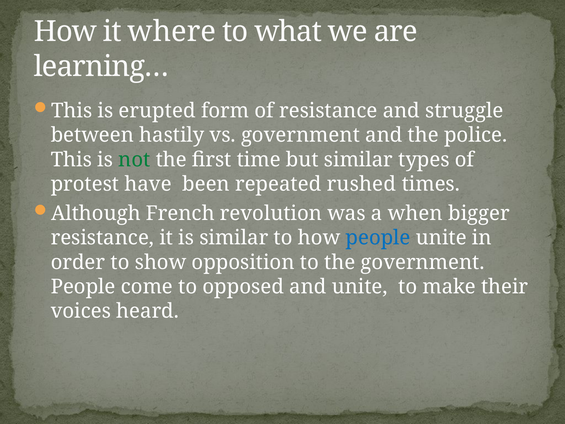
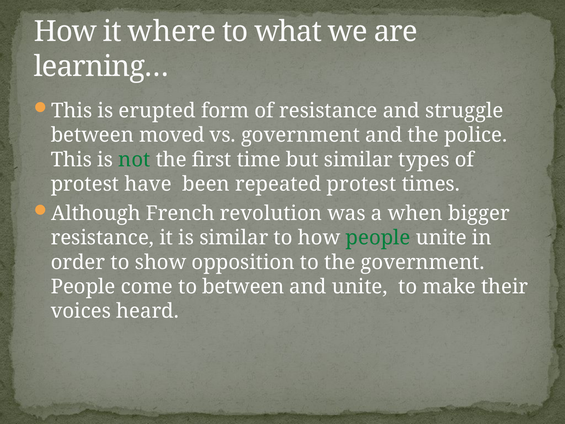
hastily: hastily -> moved
repeated rushed: rushed -> protest
people at (378, 238) colour: blue -> green
to opposed: opposed -> between
